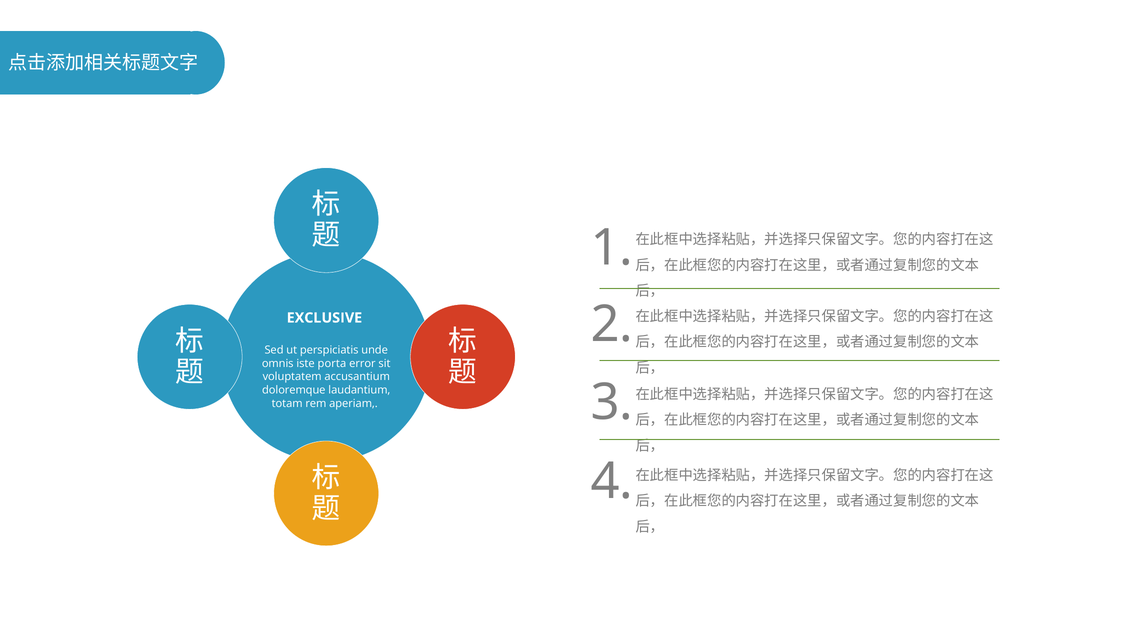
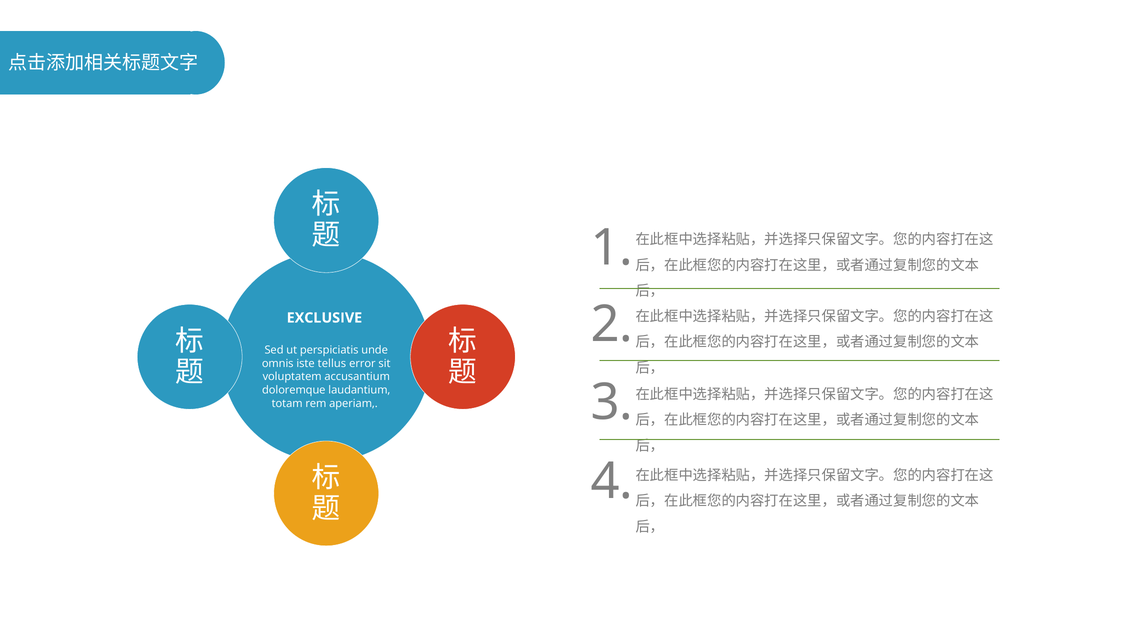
porta: porta -> tellus
